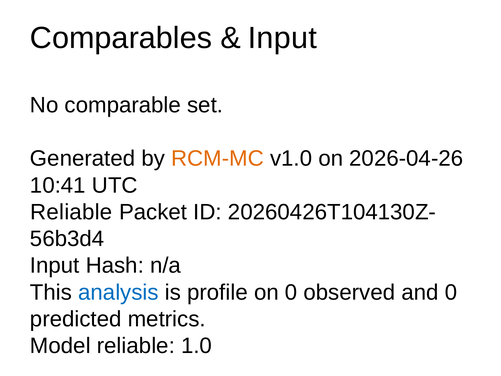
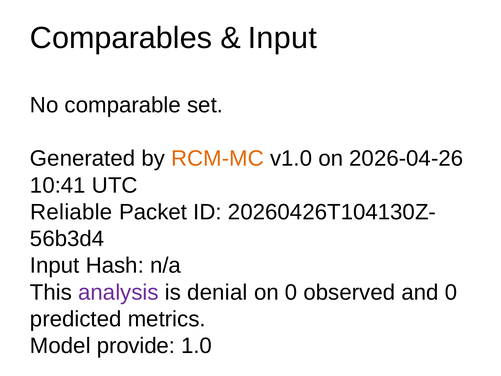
analysis colour: blue -> purple
profile: profile -> denial
Model reliable: reliable -> provide
